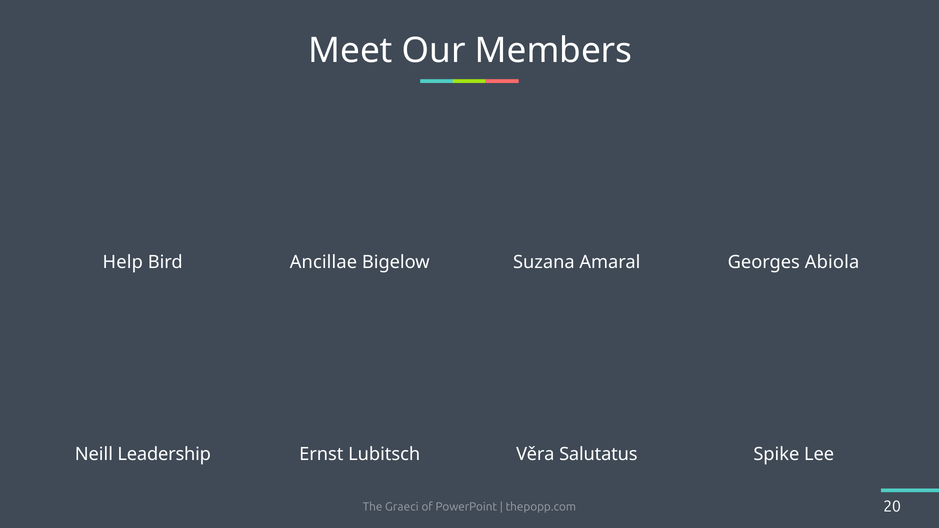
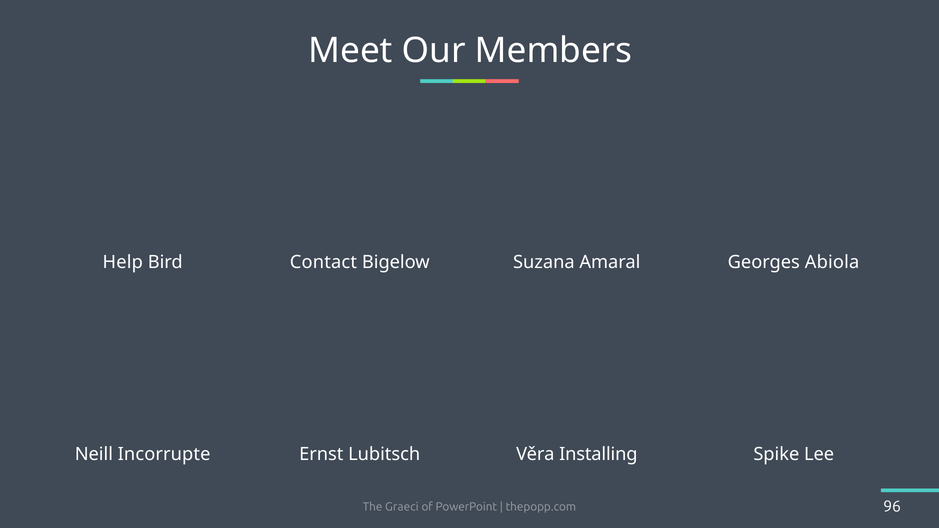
Ancillae: Ancillae -> Contact
Leadership: Leadership -> Incorrupte
Salutatus: Salutatus -> Installing
20: 20 -> 96
